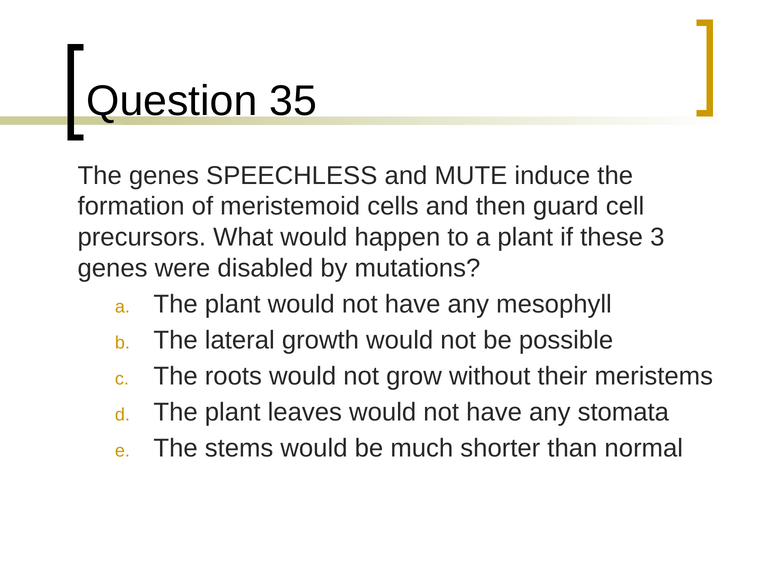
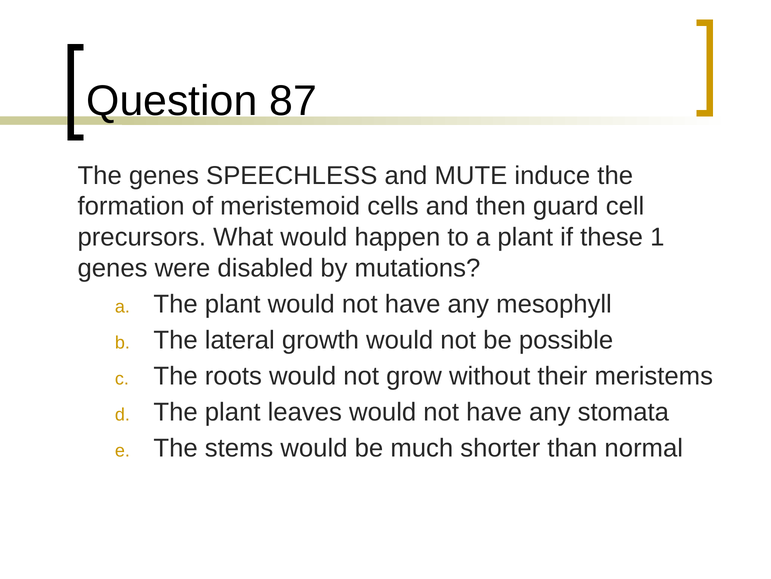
35: 35 -> 87
3: 3 -> 1
